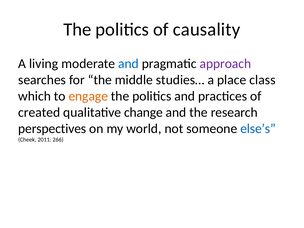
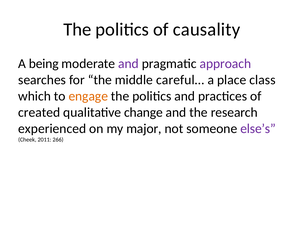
living: living -> being
and at (128, 64) colour: blue -> purple
studies…: studies… -> careful…
perspectives: perspectives -> experienced
world: world -> major
else’s colour: blue -> purple
